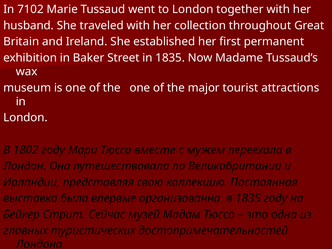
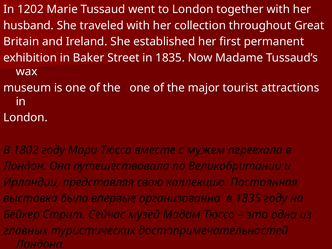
7102: 7102 -> 1202
